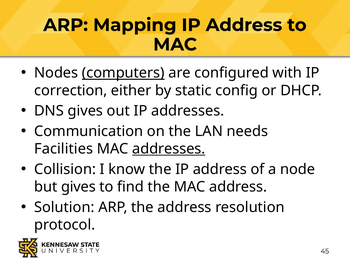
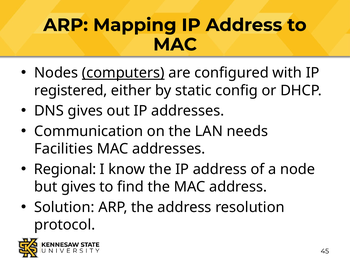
correction: correction -> registered
addresses at (169, 149) underline: present -> none
Collision: Collision -> Regional
